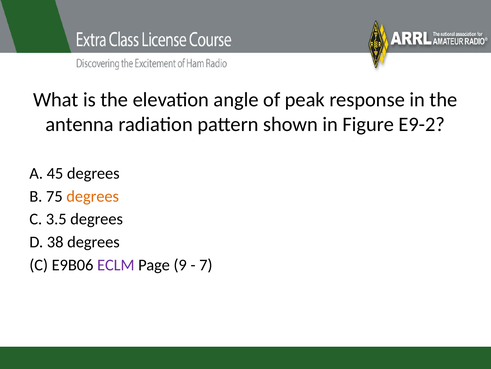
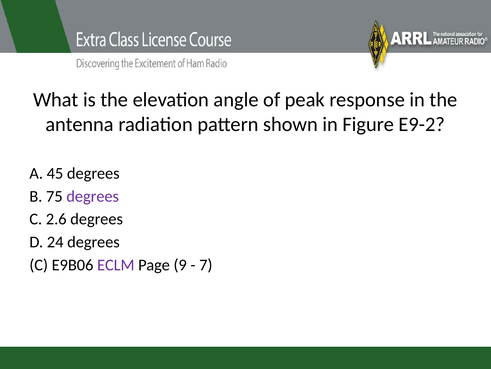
degrees at (93, 196) colour: orange -> purple
3.5: 3.5 -> 2.6
38: 38 -> 24
